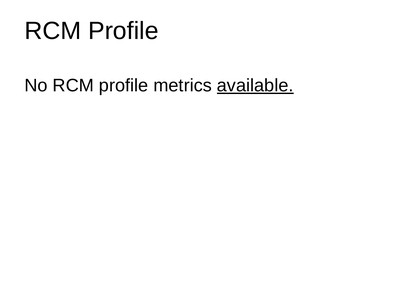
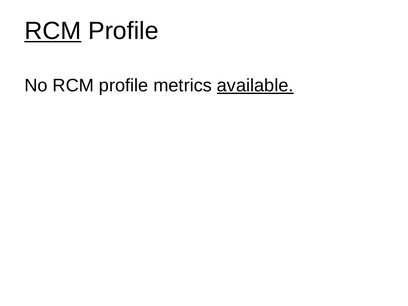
RCM at (53, 31) underline: none -> present
